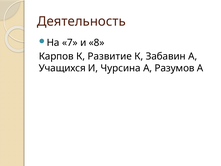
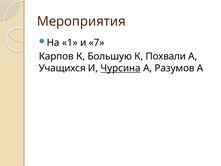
Деятельность: Деятельность -> Мероприятия
7: 7 -> 1
8: 8 -> 7
Развитие: Развитие -> Большую
Забавин: Забавин -> Похвали
Чурсина underline: none -> present
